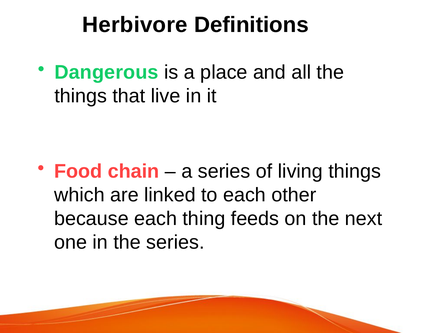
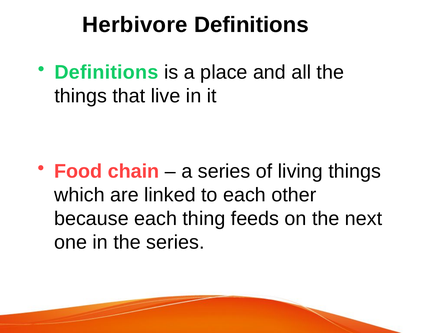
Dangerous at (106, 72): Dangerous -> Definitions
